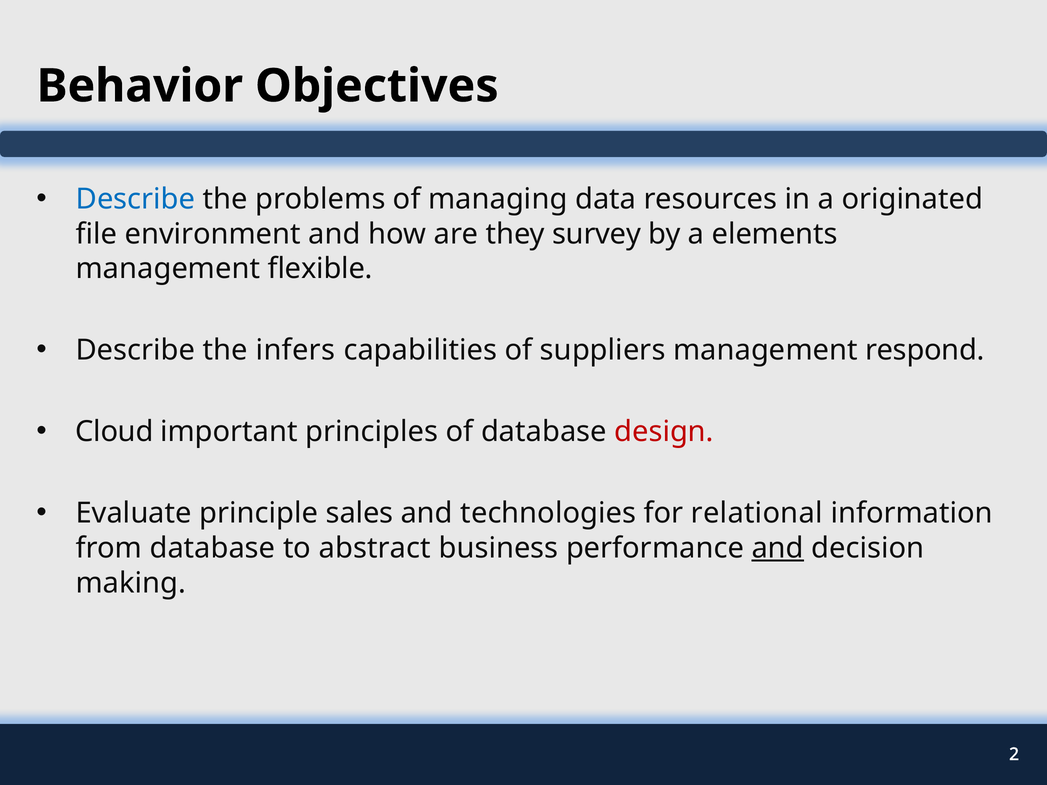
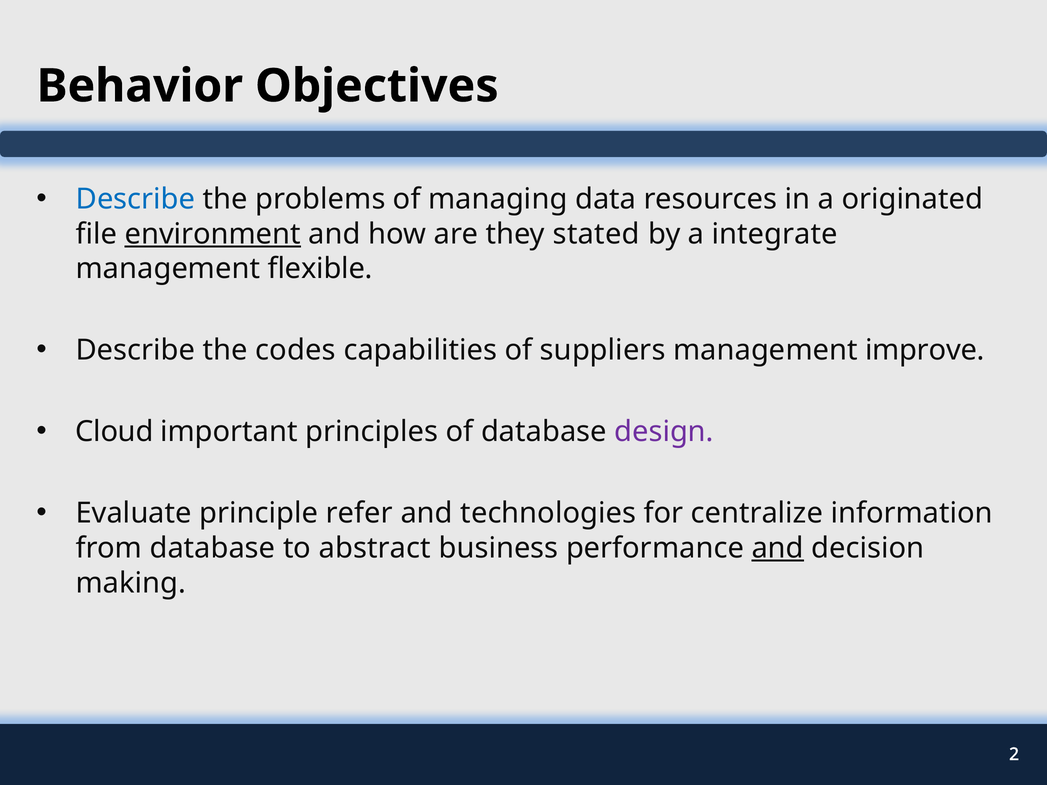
environment underline: none -> present
survey: survey -> stated
elements: elements -> integrate
infers: infers -> codes
respond: respond -> improve
design colour: red -> purple
sales: sales -> refer
relational: relational -> centralize
